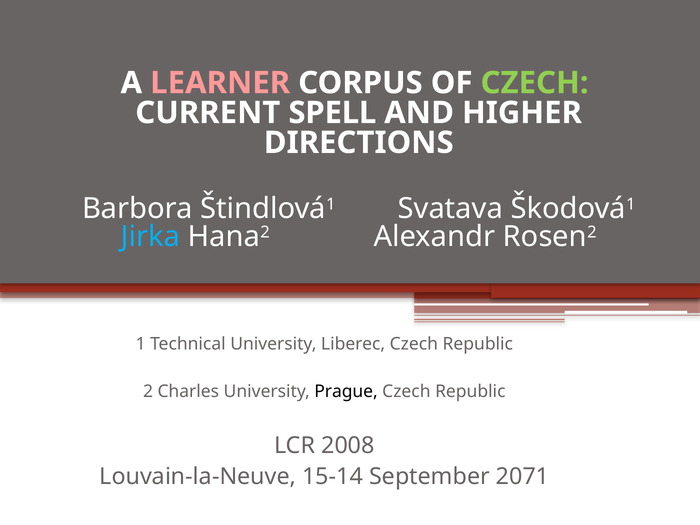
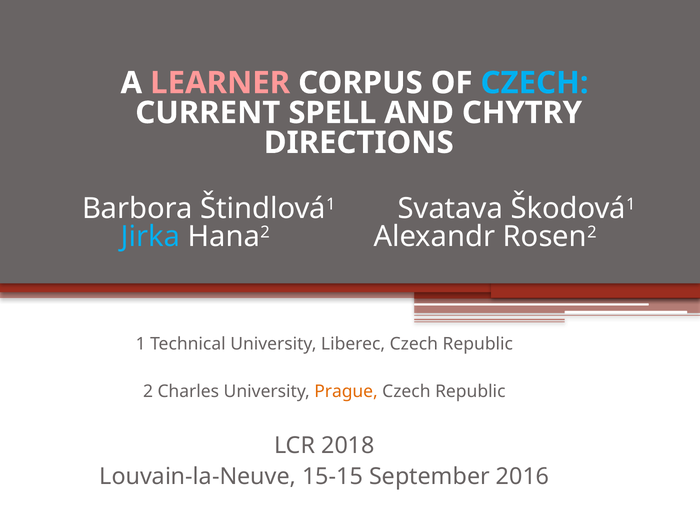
CZECH at (535, 83) colour: light green -> light blue
HIGHER: HIGHER -> CHYTRY
Prague colour: black -> orange
2008: 2008 -> 2018
15-14: 15-14 -> 15-15
2071: 2071 -> 2016
